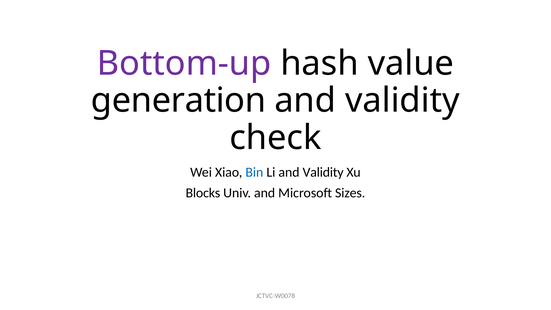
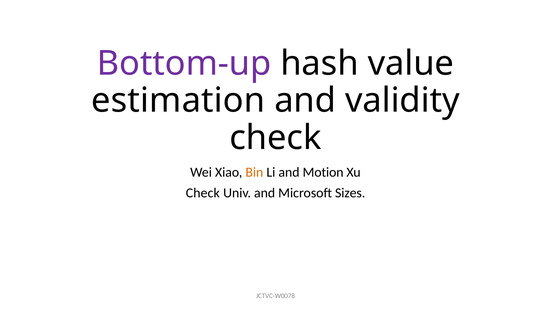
generation: generation -> estimation
Bin colour: blue -> orange
Li and Validity: Validity -> Motion
Blocks at (203, 193): Blocks -> Check
